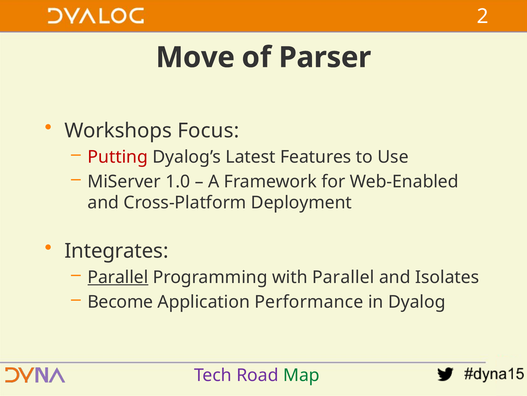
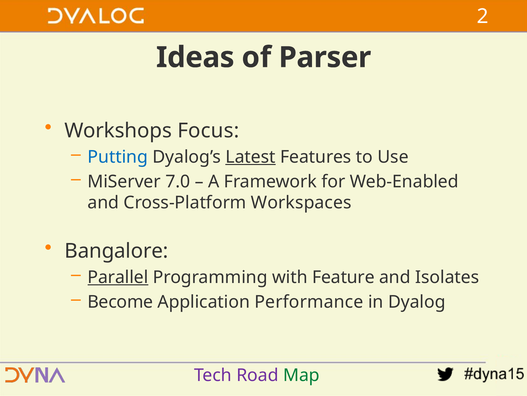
Move: Move -> Ideas
Putting colour: red -> blue
Latest underline: none -> present
1.0: 1.0 -> 7.0
Deployment: Deployment -> Workspaces
Integrates: Integrates -> Bangalore
with Parallel: Parallel -> Feature
